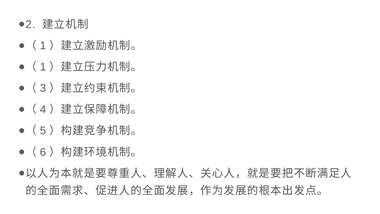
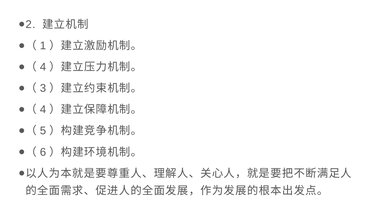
1 at (43, 67): 1 -> 4
